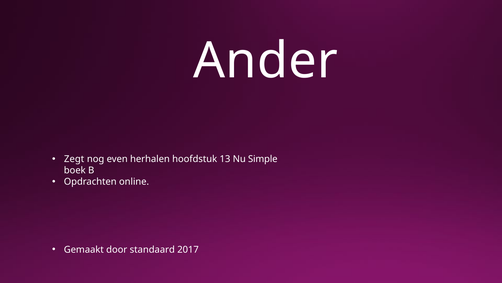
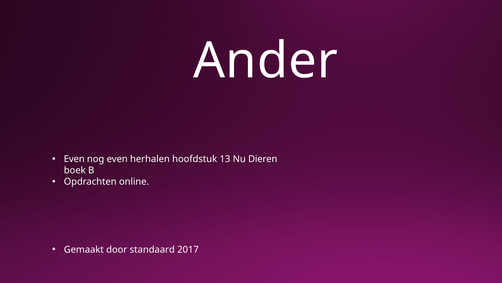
Zegt at (74, 159): Zegt -> Even
Simple: Simple -> Dieren
